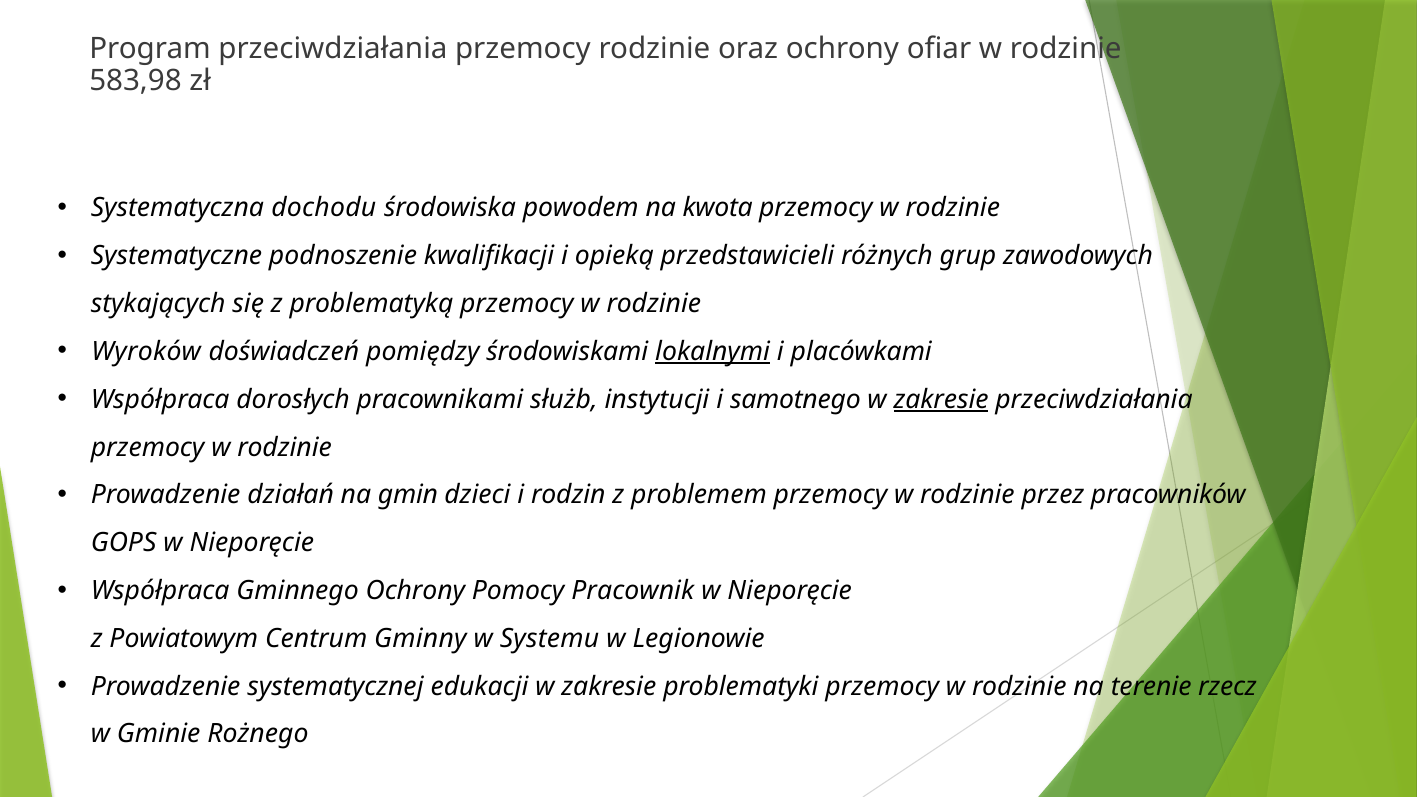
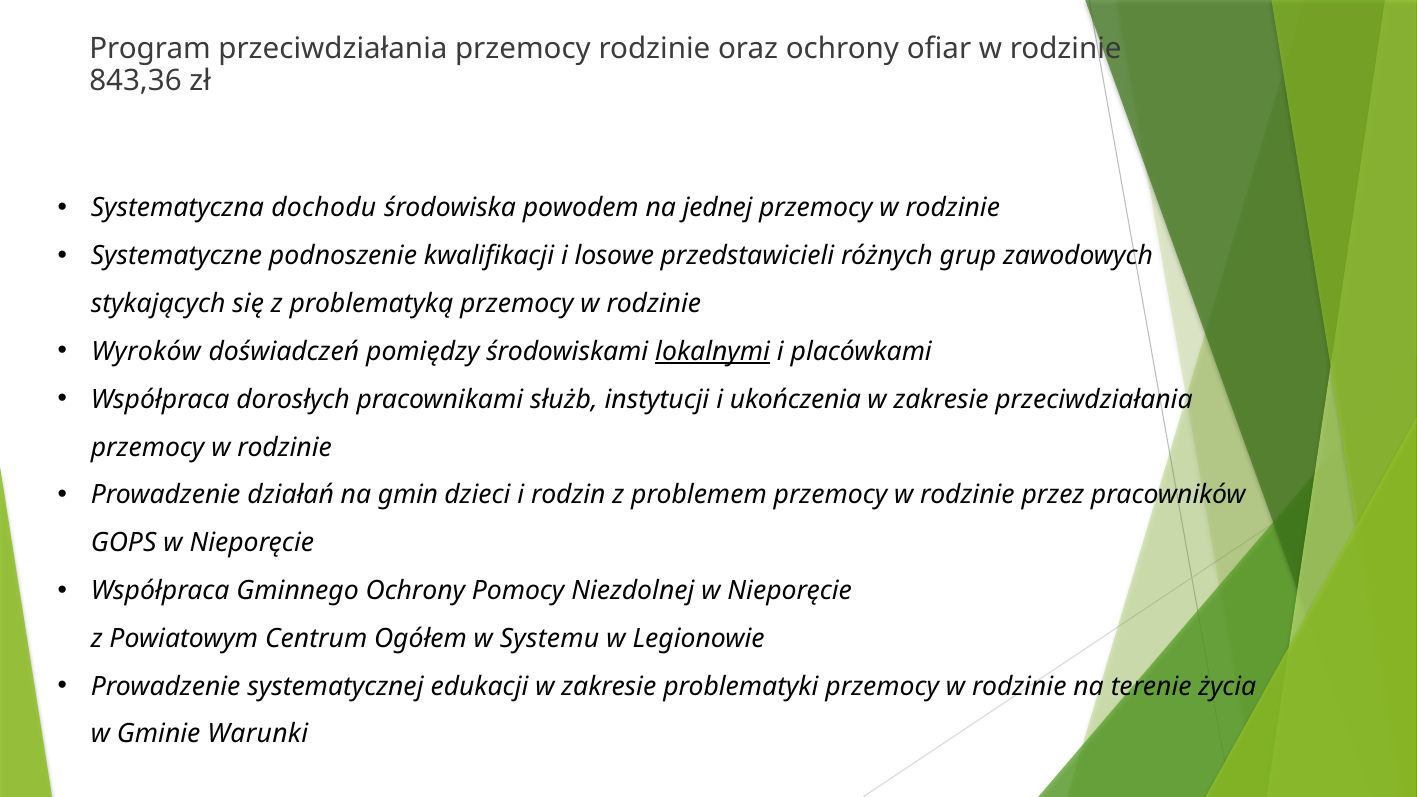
583,98: 583,98 -> 843,36
kwota: kwota -> jednej
opieką: opieką -> losowe
samotnego: samotnego -> ukończenia
zakresie at (941, 399) underline: present -> none
Pracownik: Pracownik -> Niezdolnej
Gminny: Gminny -> Ogółem
rzecz: rzecz -> życia
Rożnego: Rożnego -> Warunki
